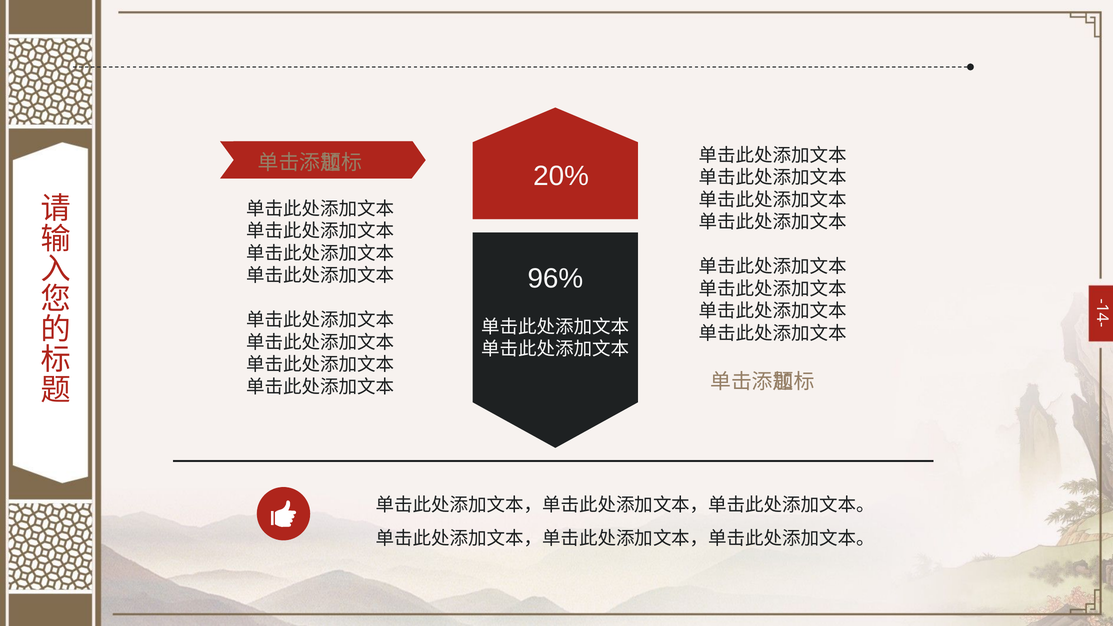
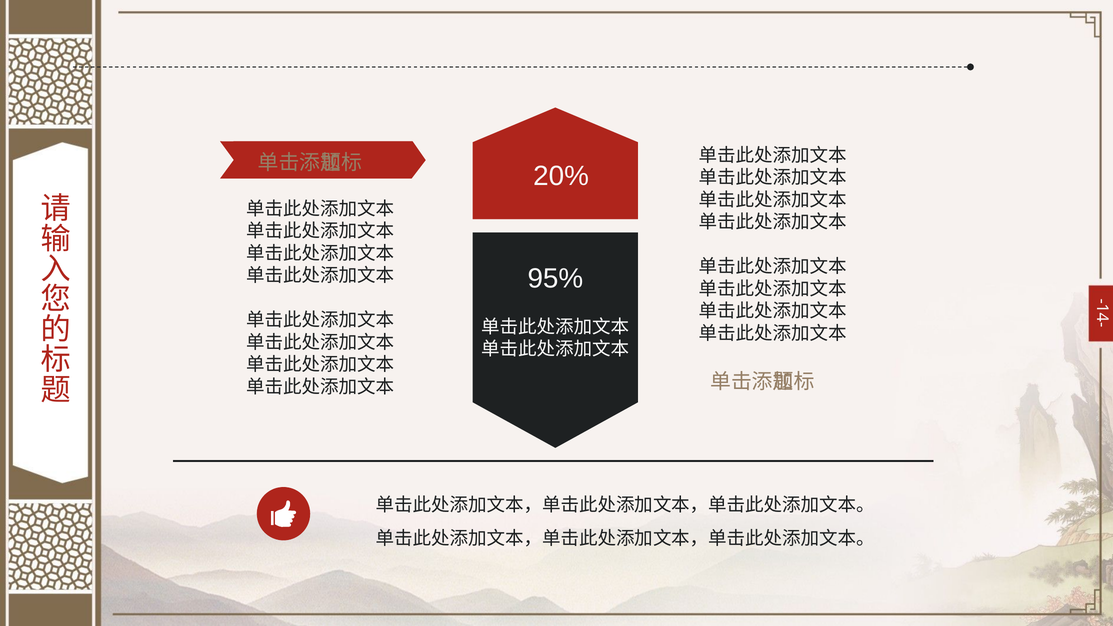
96%: 96% -> 95%
